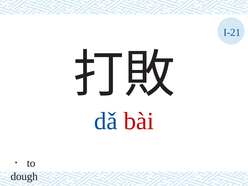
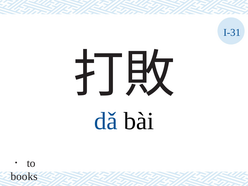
I-21: I-21 -> I-31
bài colour: red -> black
dough: dough -> books
